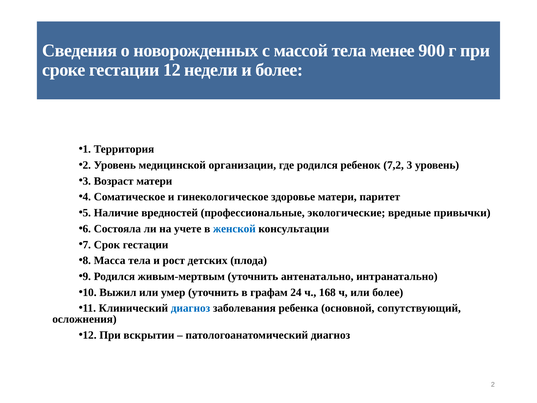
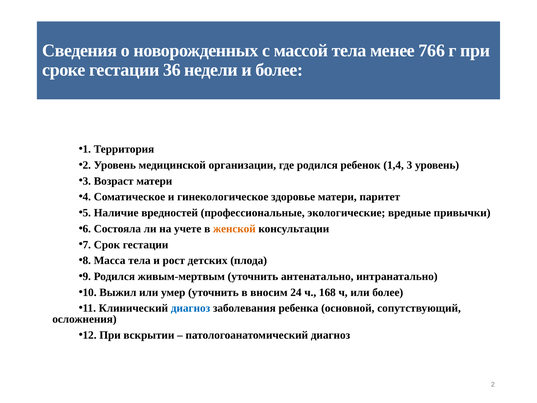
900: 900 -> 766
12: 12 -> 36
7,2: 7,2 -> 1,4
женской colour: blue -> orange
графам: графам -> вносим
